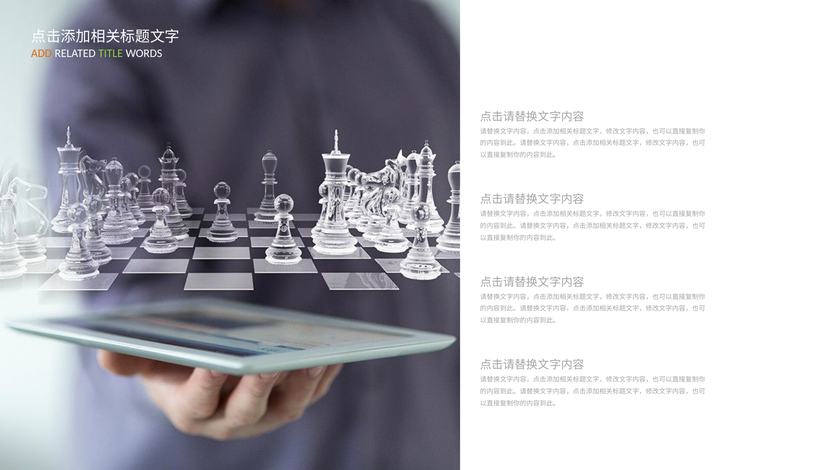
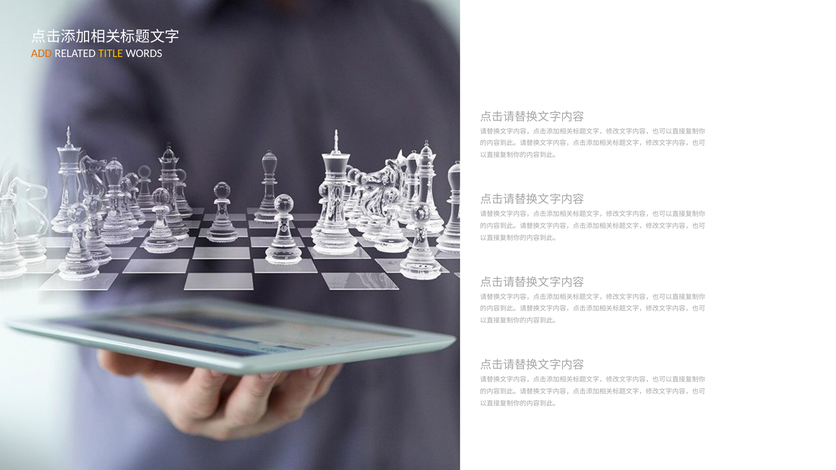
TITLE colour: light green -> yellow
